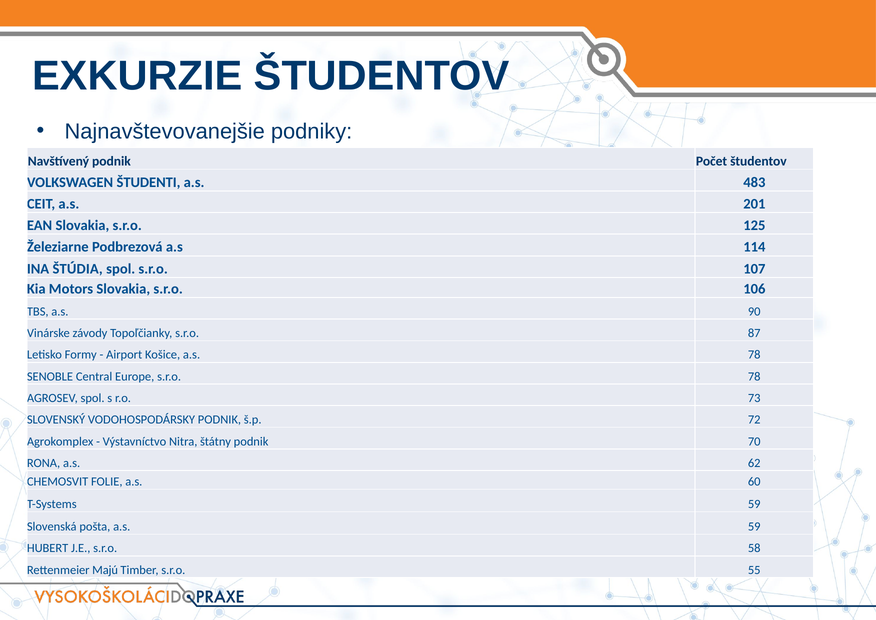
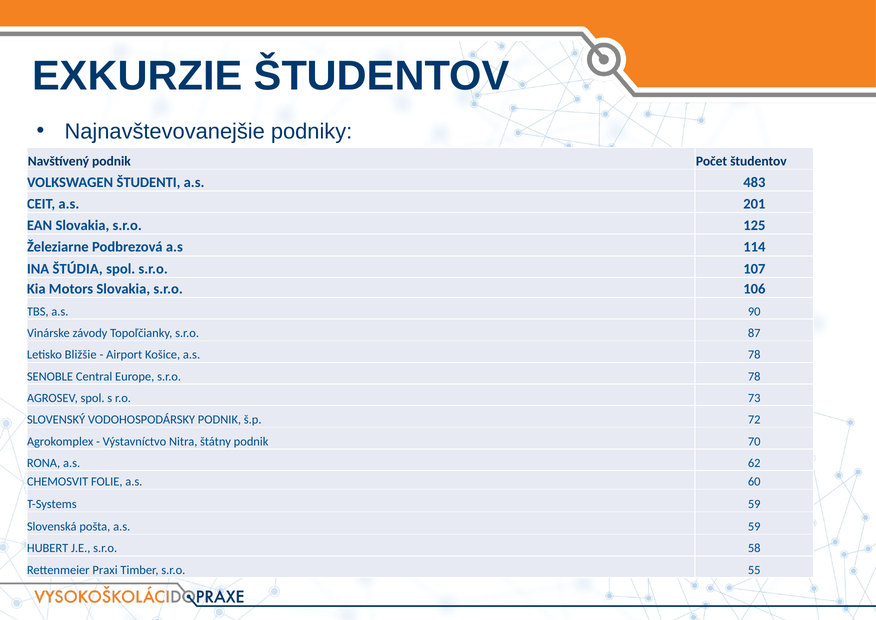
Formy: Formy -> Bližšie
Majú: Majú -> Praxi
